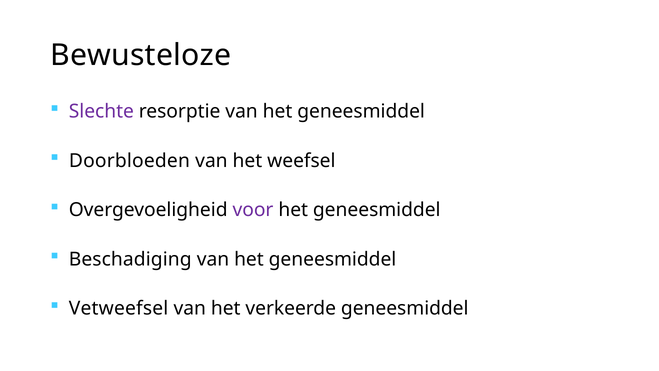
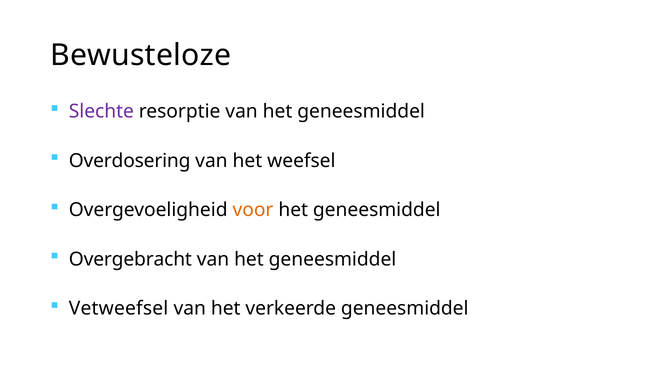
Doorbloeden: Doorbloeden -> Overdosering
voor colour: purple -> orange
Beschadiging: Beschadiging -> Overgebracht
